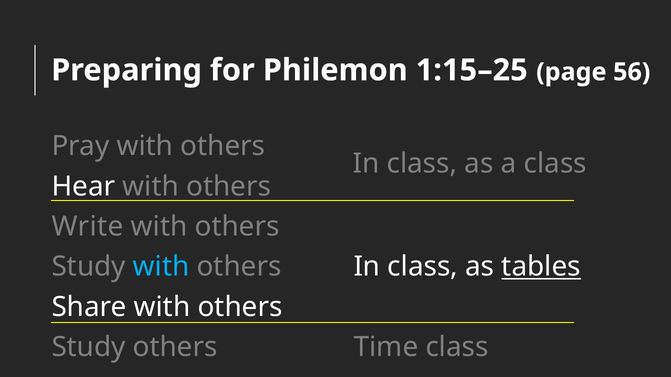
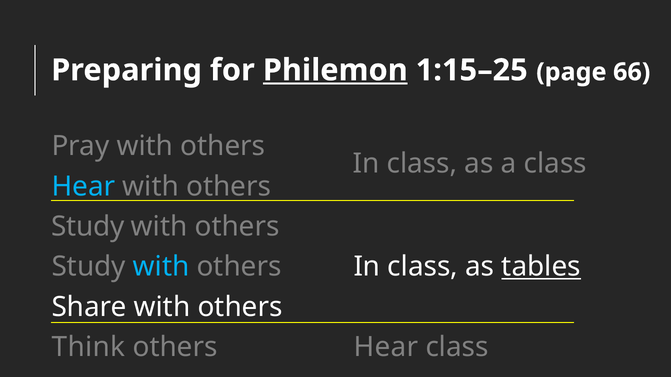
Philemon underline: none -> present
56: 56 -> 66
Hear at (83, 187) colour: white -> light blue
Write at (88, 227): Write -> Study
Study at (89, 348): Study -> Think
Time at (386, 348): Time -> Hear
